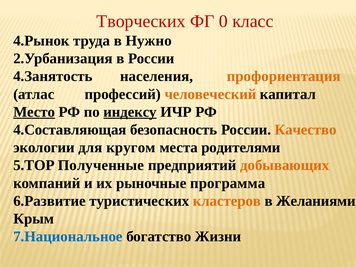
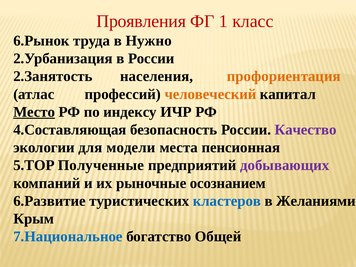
Творческих: Творческих -> Проявления
0: 0 -> 1
4.Рынок: 4.Рынок -> 6.Рынок
4.Занятость: 4.Занятость -> 2.Занятость
индексу underline: present -> none
Качество colour: orange -> purple
кругом: кругом -> модели
родителями: родителями -> пенсионная
добывающих colour: orange -> purple
программа: программа -> осознанием
кластеров colour: orange -> blue
Жизни: Жизни -> Общей
